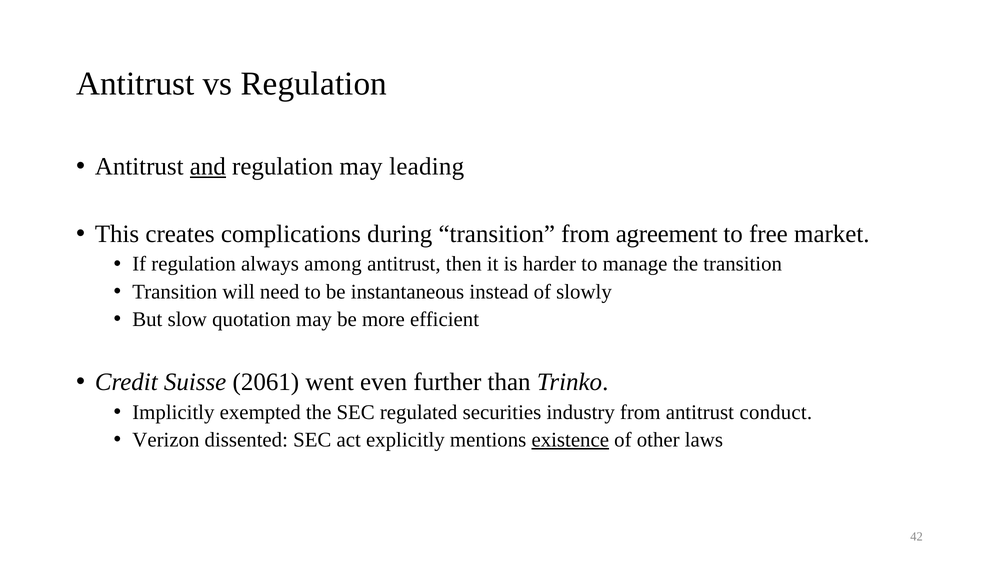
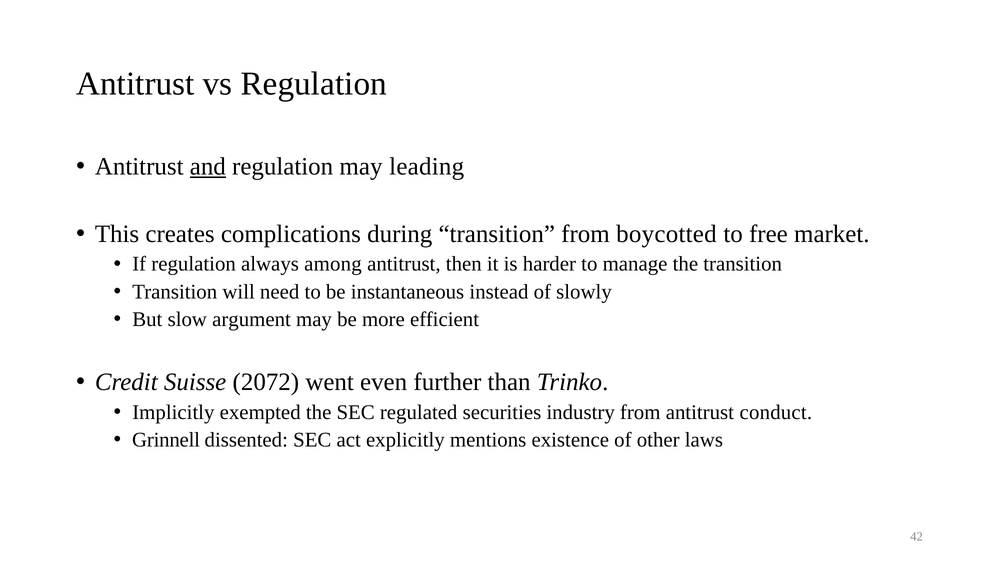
agreement: agreement -> boycotted
quotation: quotation -> argument
2061: 2061 -> 2072
Verizon: Verizon -> Grinnell
existence underline: present -> none
